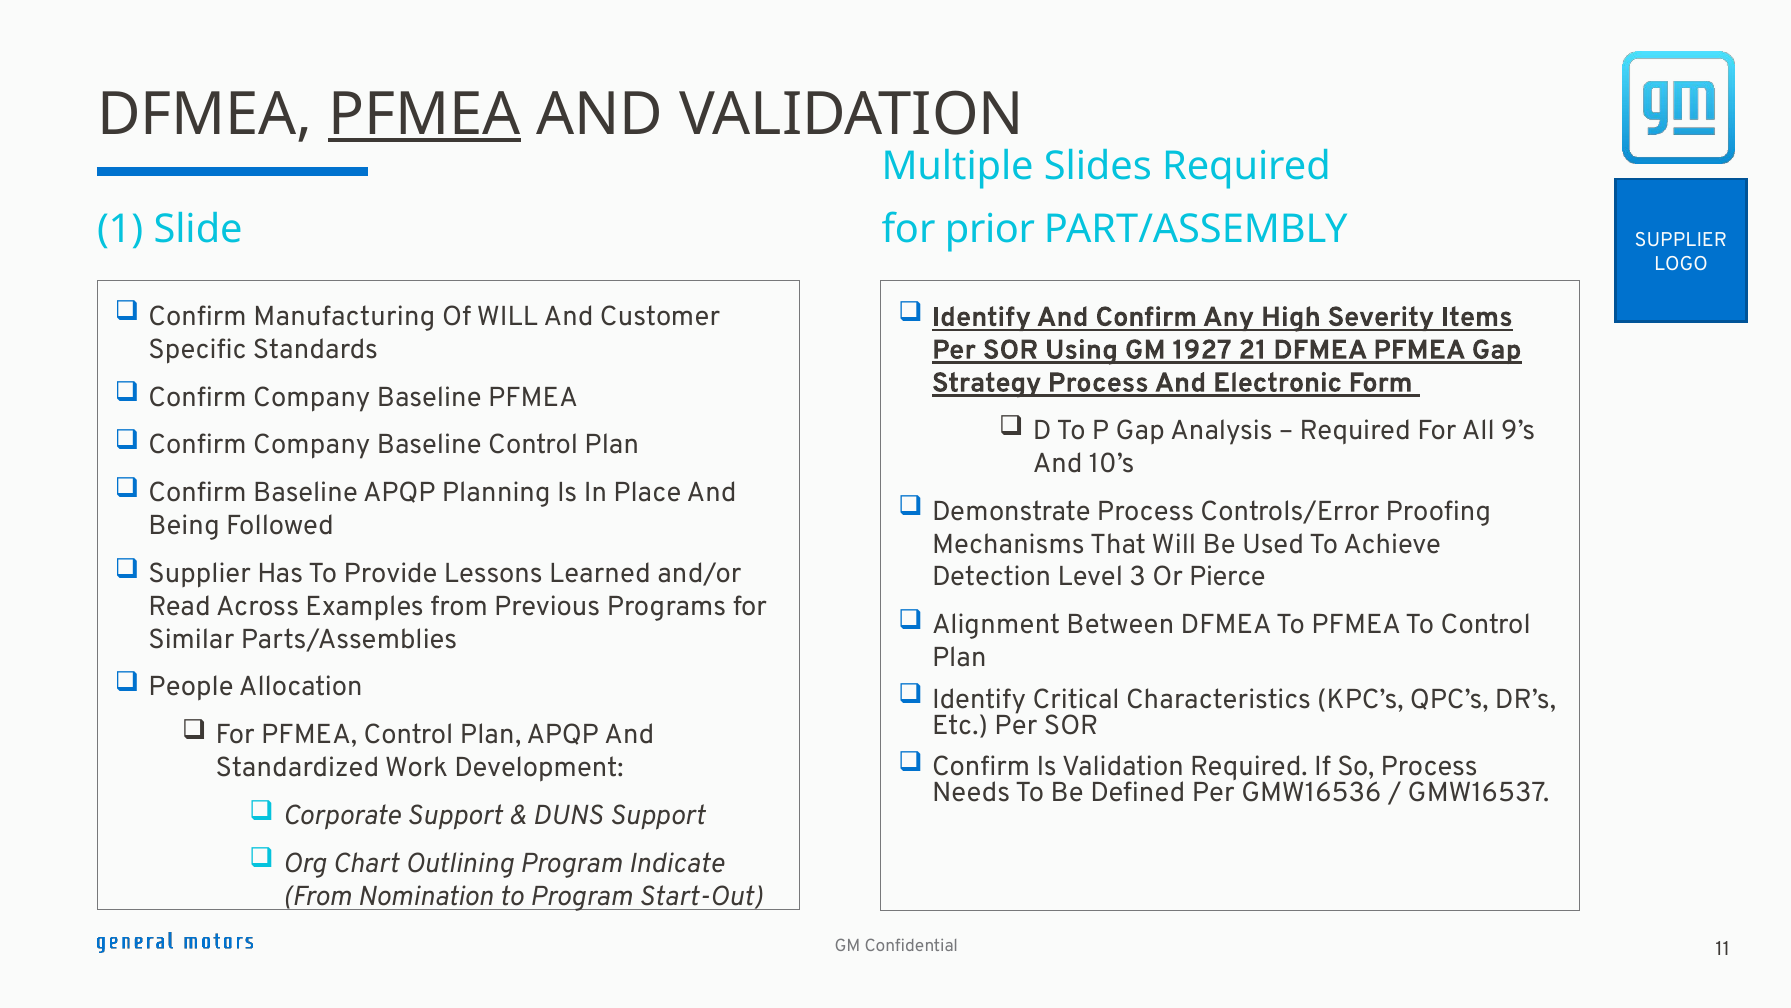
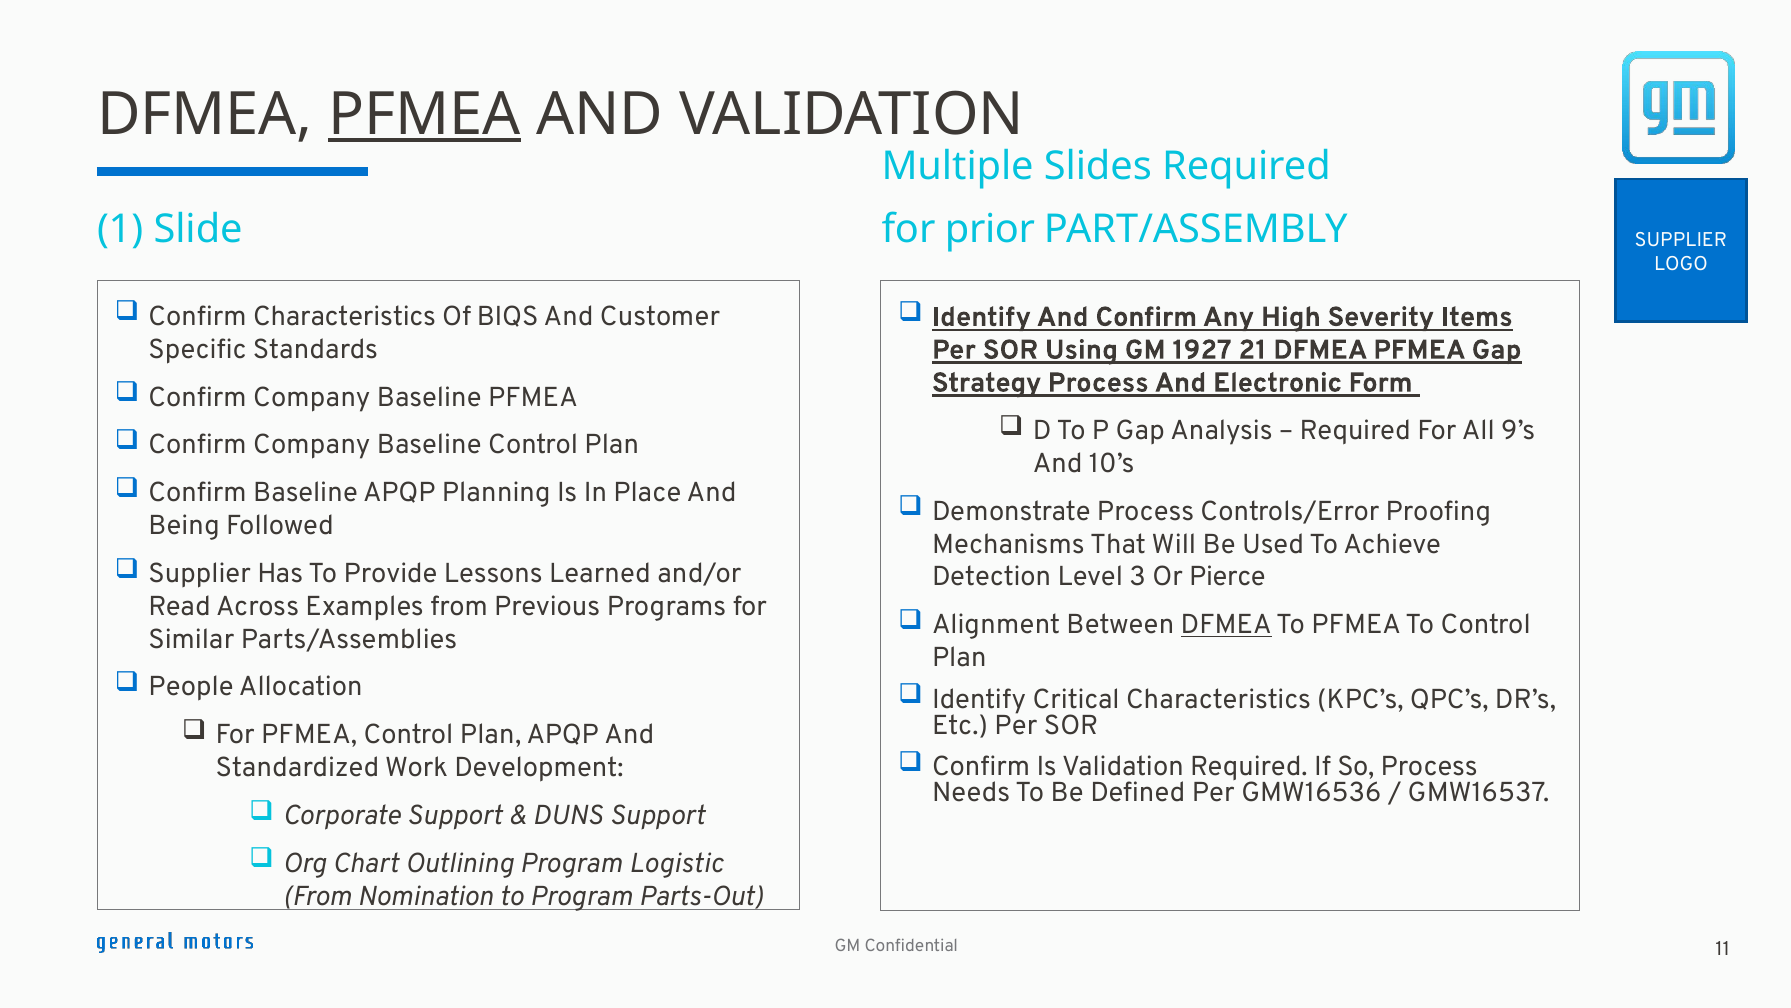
Confirm Manufacturing: Manufacturing -> Characteristics
Of WILL: WILL -> BIQS
DFMEA at (1226, 624) underline: none -> present
Indicate: Indicate -> Logistic
Start-Out: Start-Out -> Parts-Out
